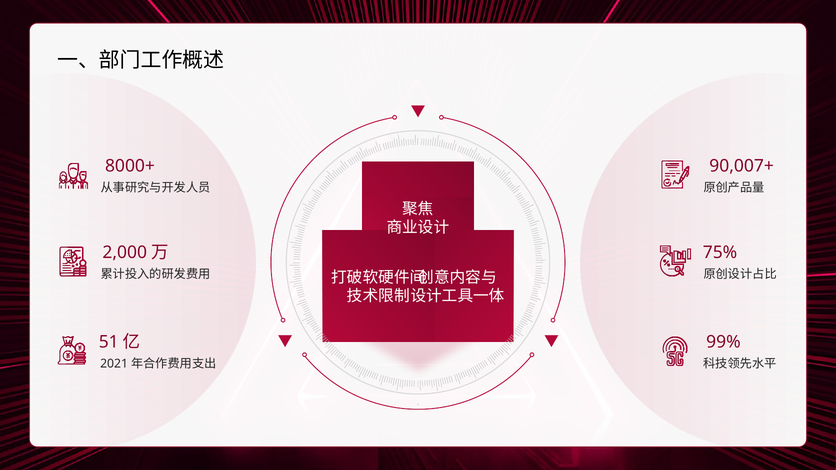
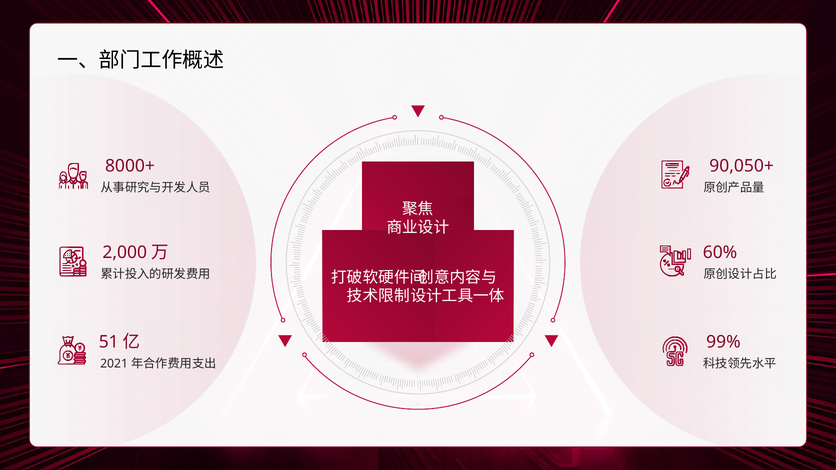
90,007+: 90,007+ -> 90,050+
75%: 75% -> 60%
